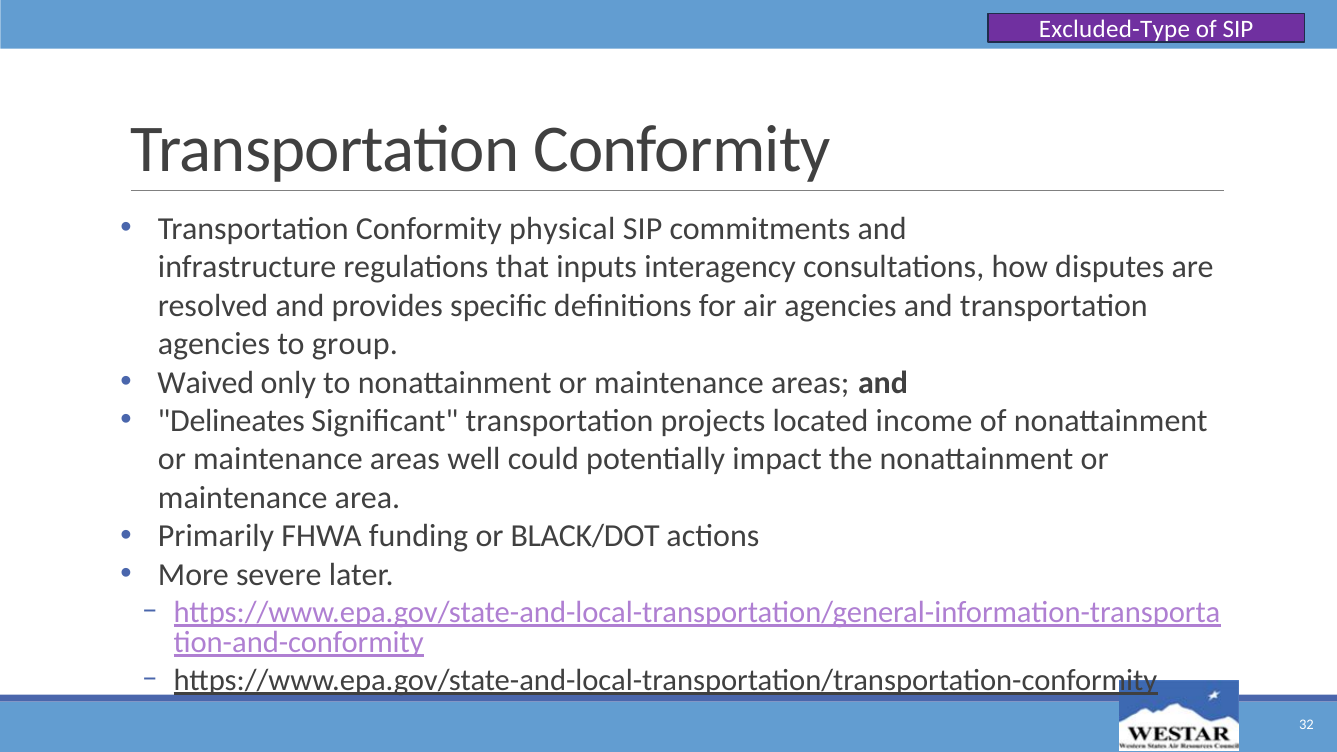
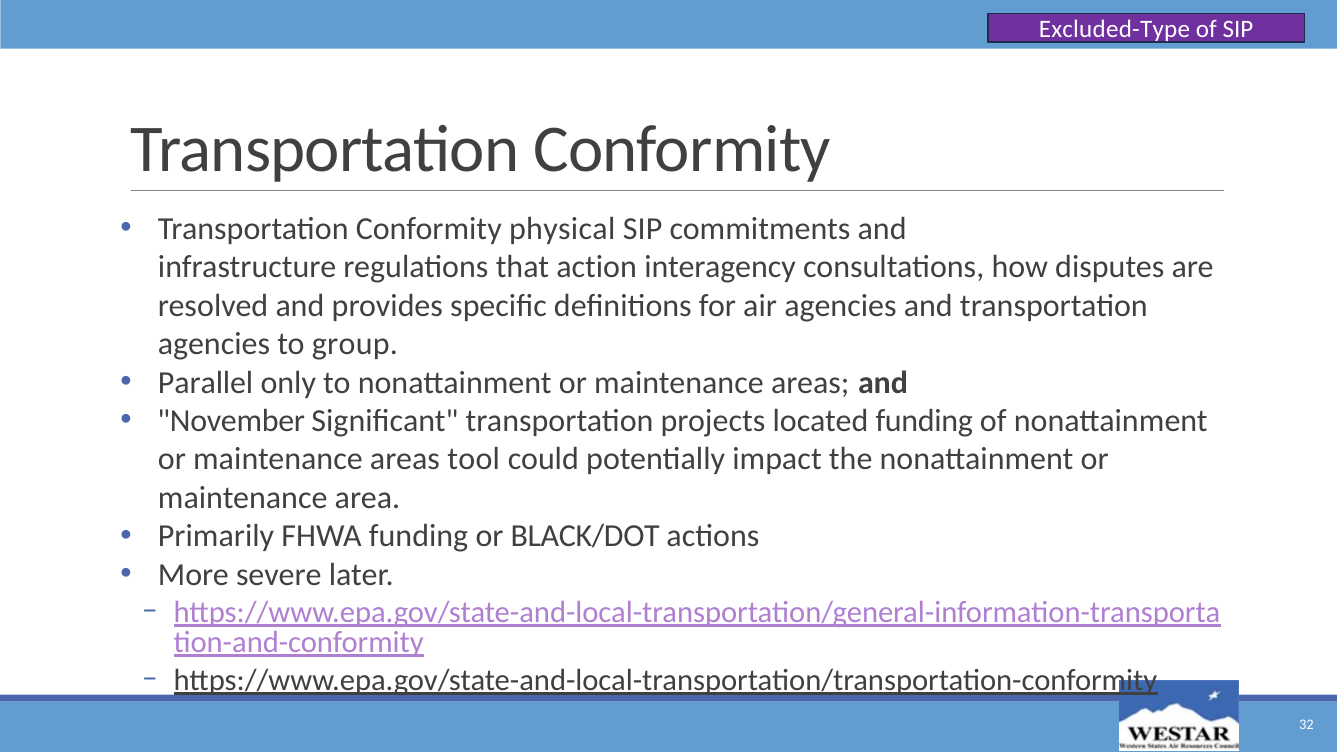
inputs: inputs -> action
Waived: Waived -> Parallel
Delineates: Delineates -> November
located income: income -> funding
well: well -> tool
